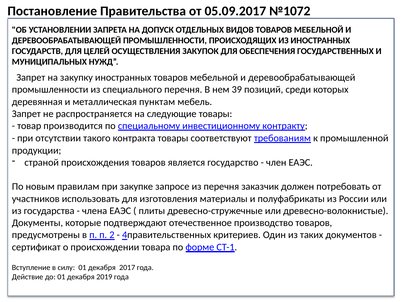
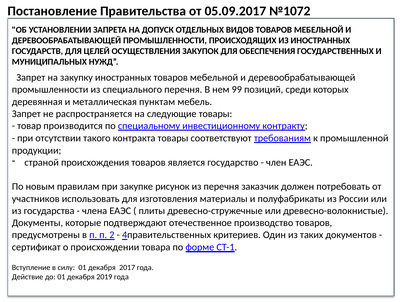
39: 39 -> 99
запросе: запросе -> рисунок
